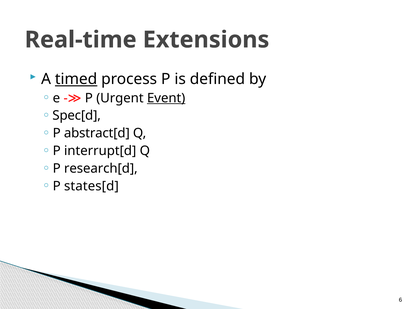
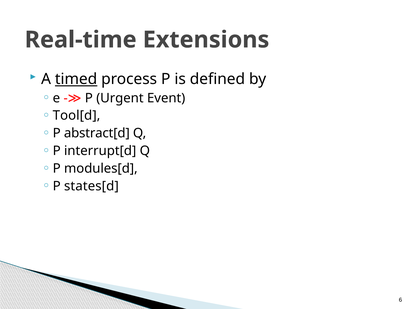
Event underline: present -> none
Spec[d: Spec[d -> Tool[d
research[d: research[d -> modules[d
